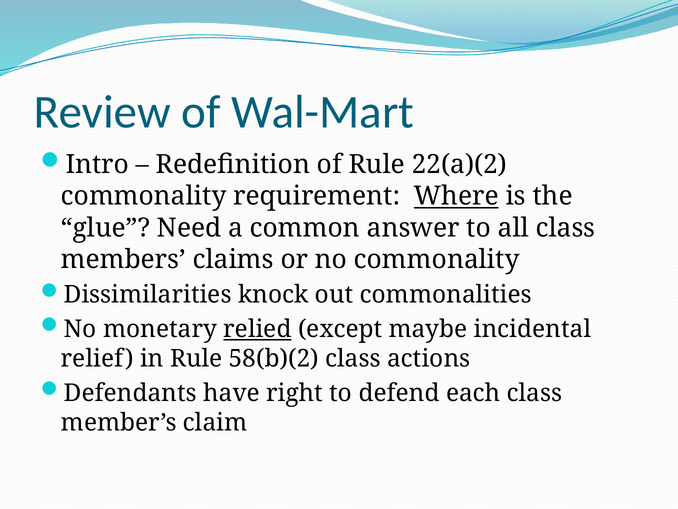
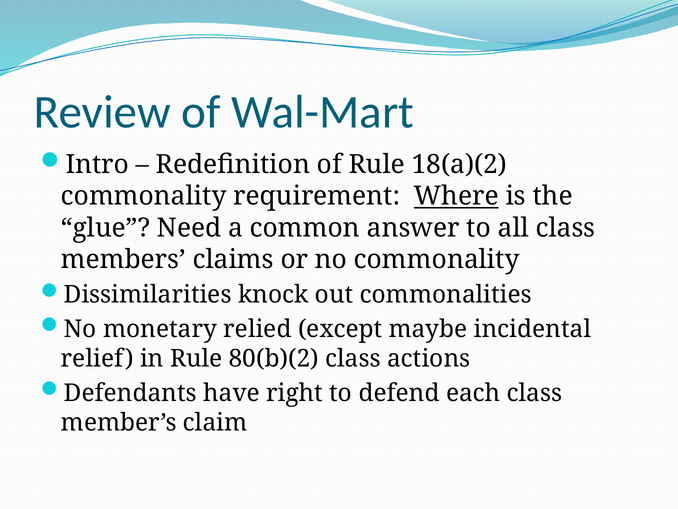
22(a)(2: 22(a)(2 -> 18(a)(2
relied underline: present -> none
58(b)(2: 58(b)(2 -> 80(b)(2
